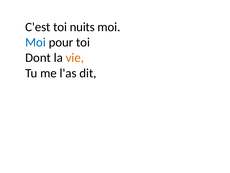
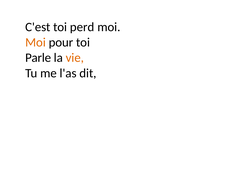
nuits: nuits -> perd
Moi at (36, 42) colour: blue -> orange
Dont: Dont -> Parle
